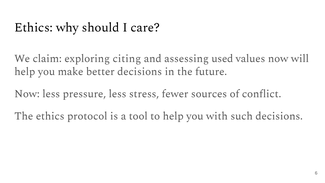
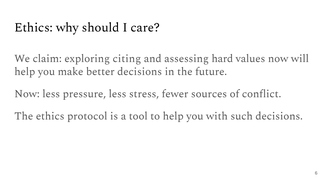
used: used -> hard
